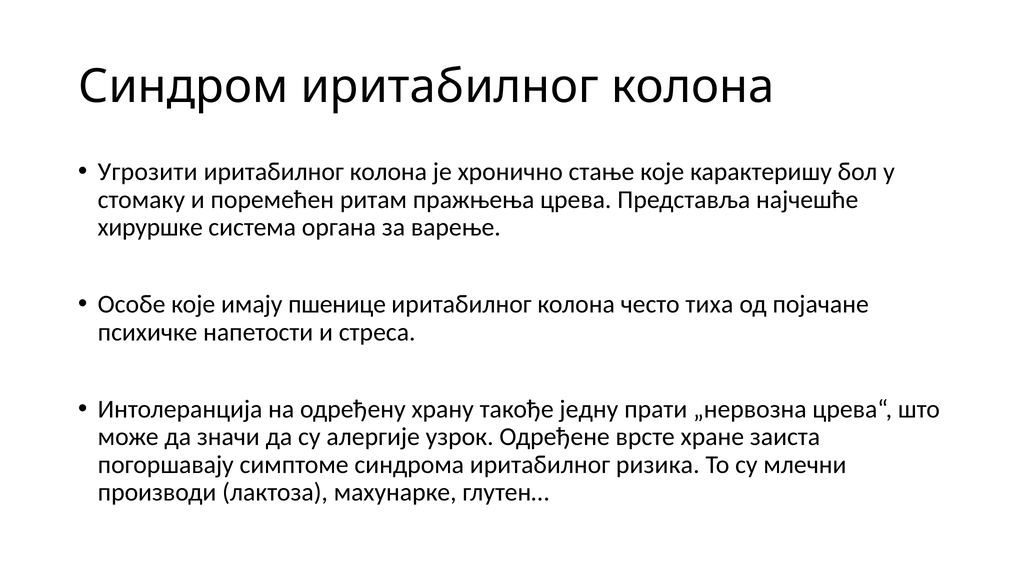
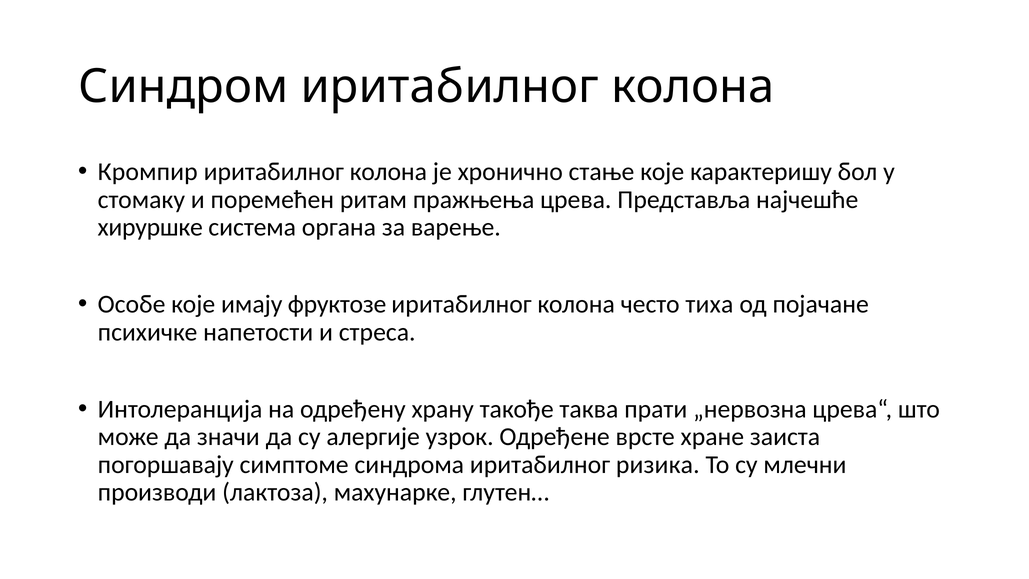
Угрозити: Угрозити -> Кромпир
пшенице: пшенице -> фруктозе
једну: једну -> таква
